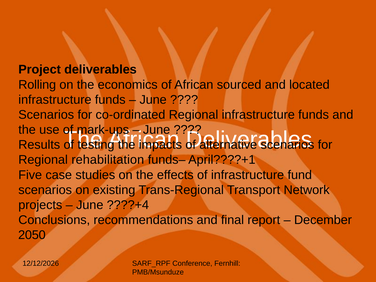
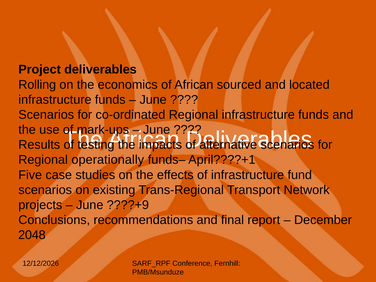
rehabilitation: rehabilitation -> operationally
????+4: ????+4 -> ????+9
2050: 2050 -> 2048
